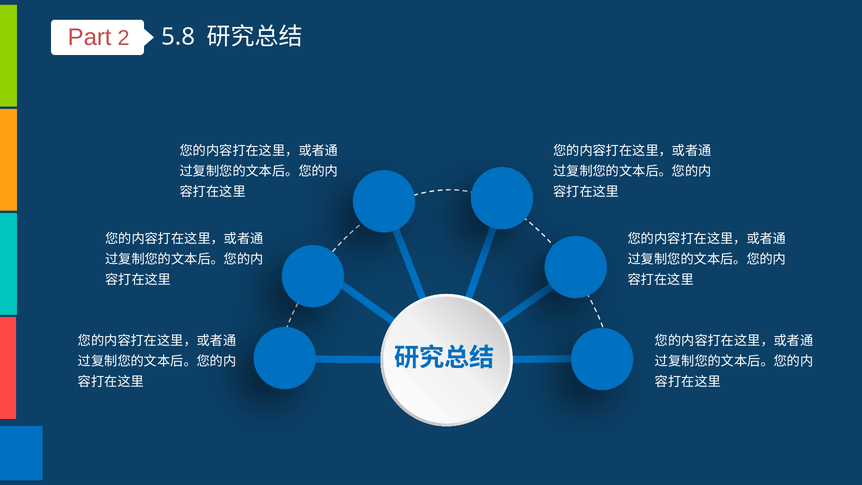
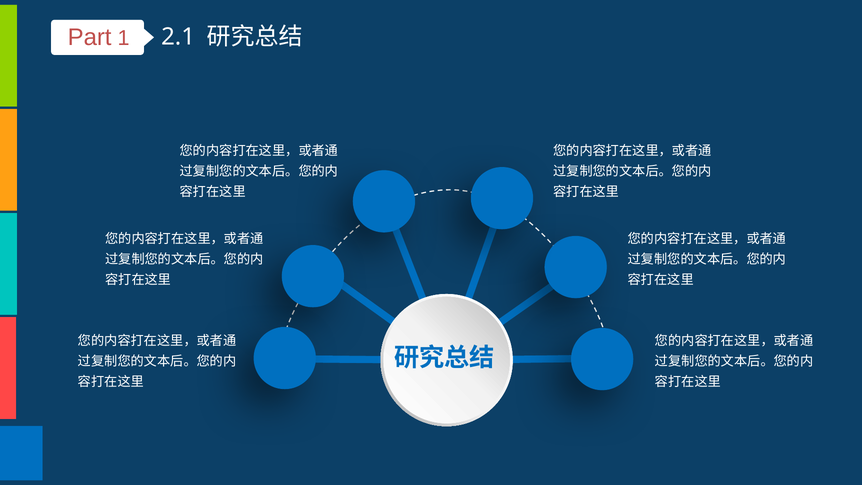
2: 2 -> 1
5.8: 5.8 -> 2.1
